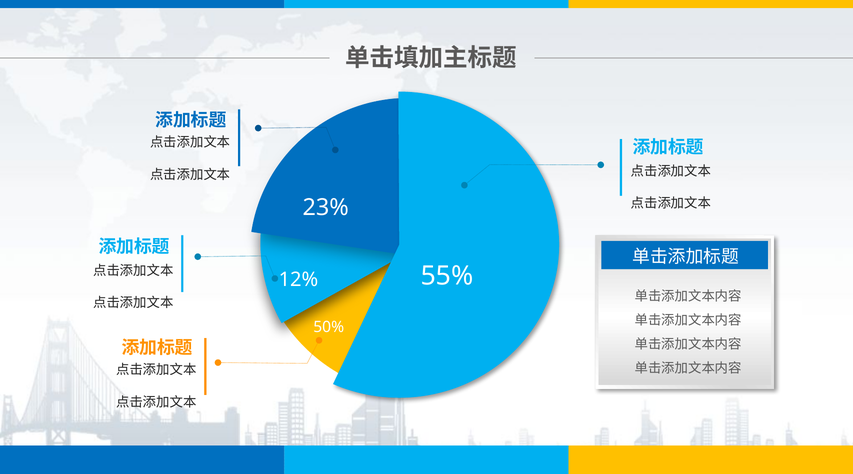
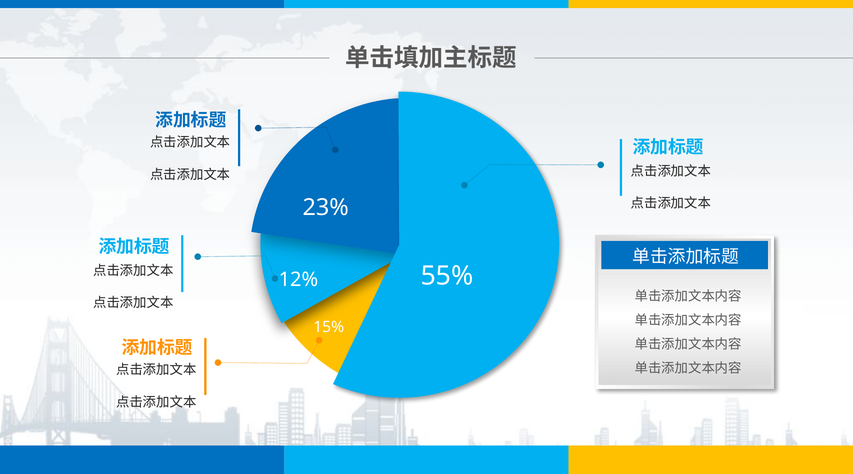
50%: 50% -> 15%
